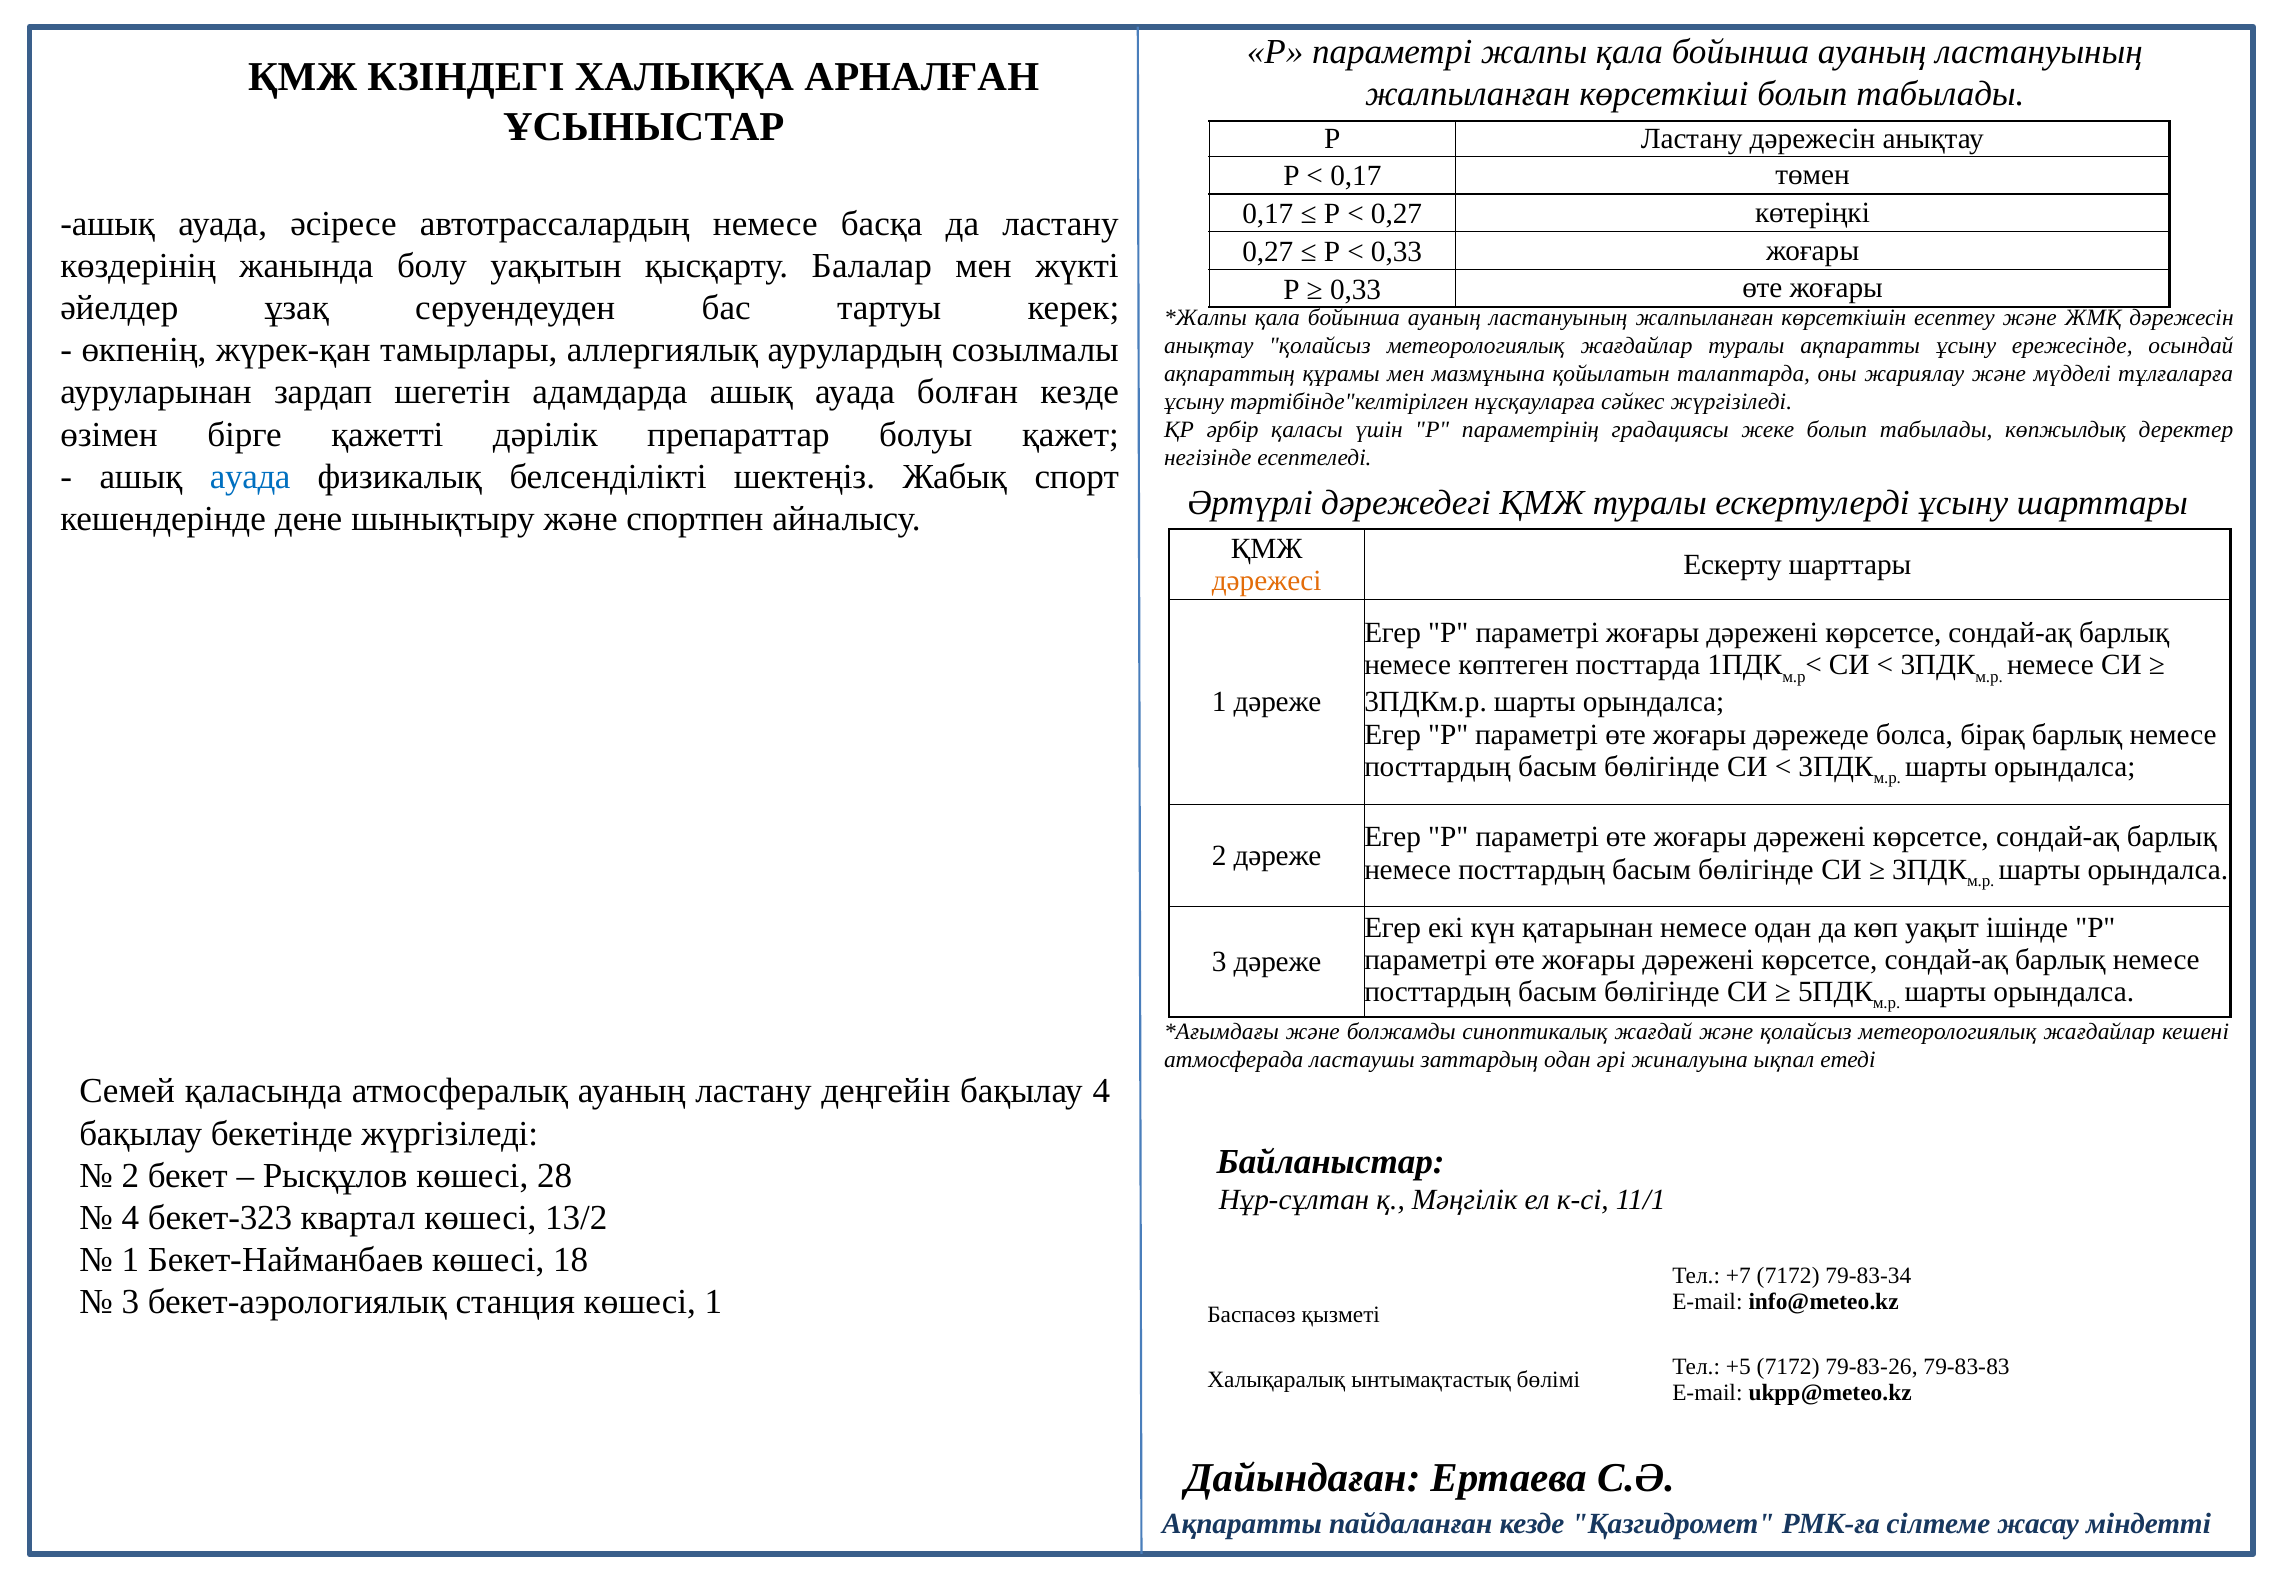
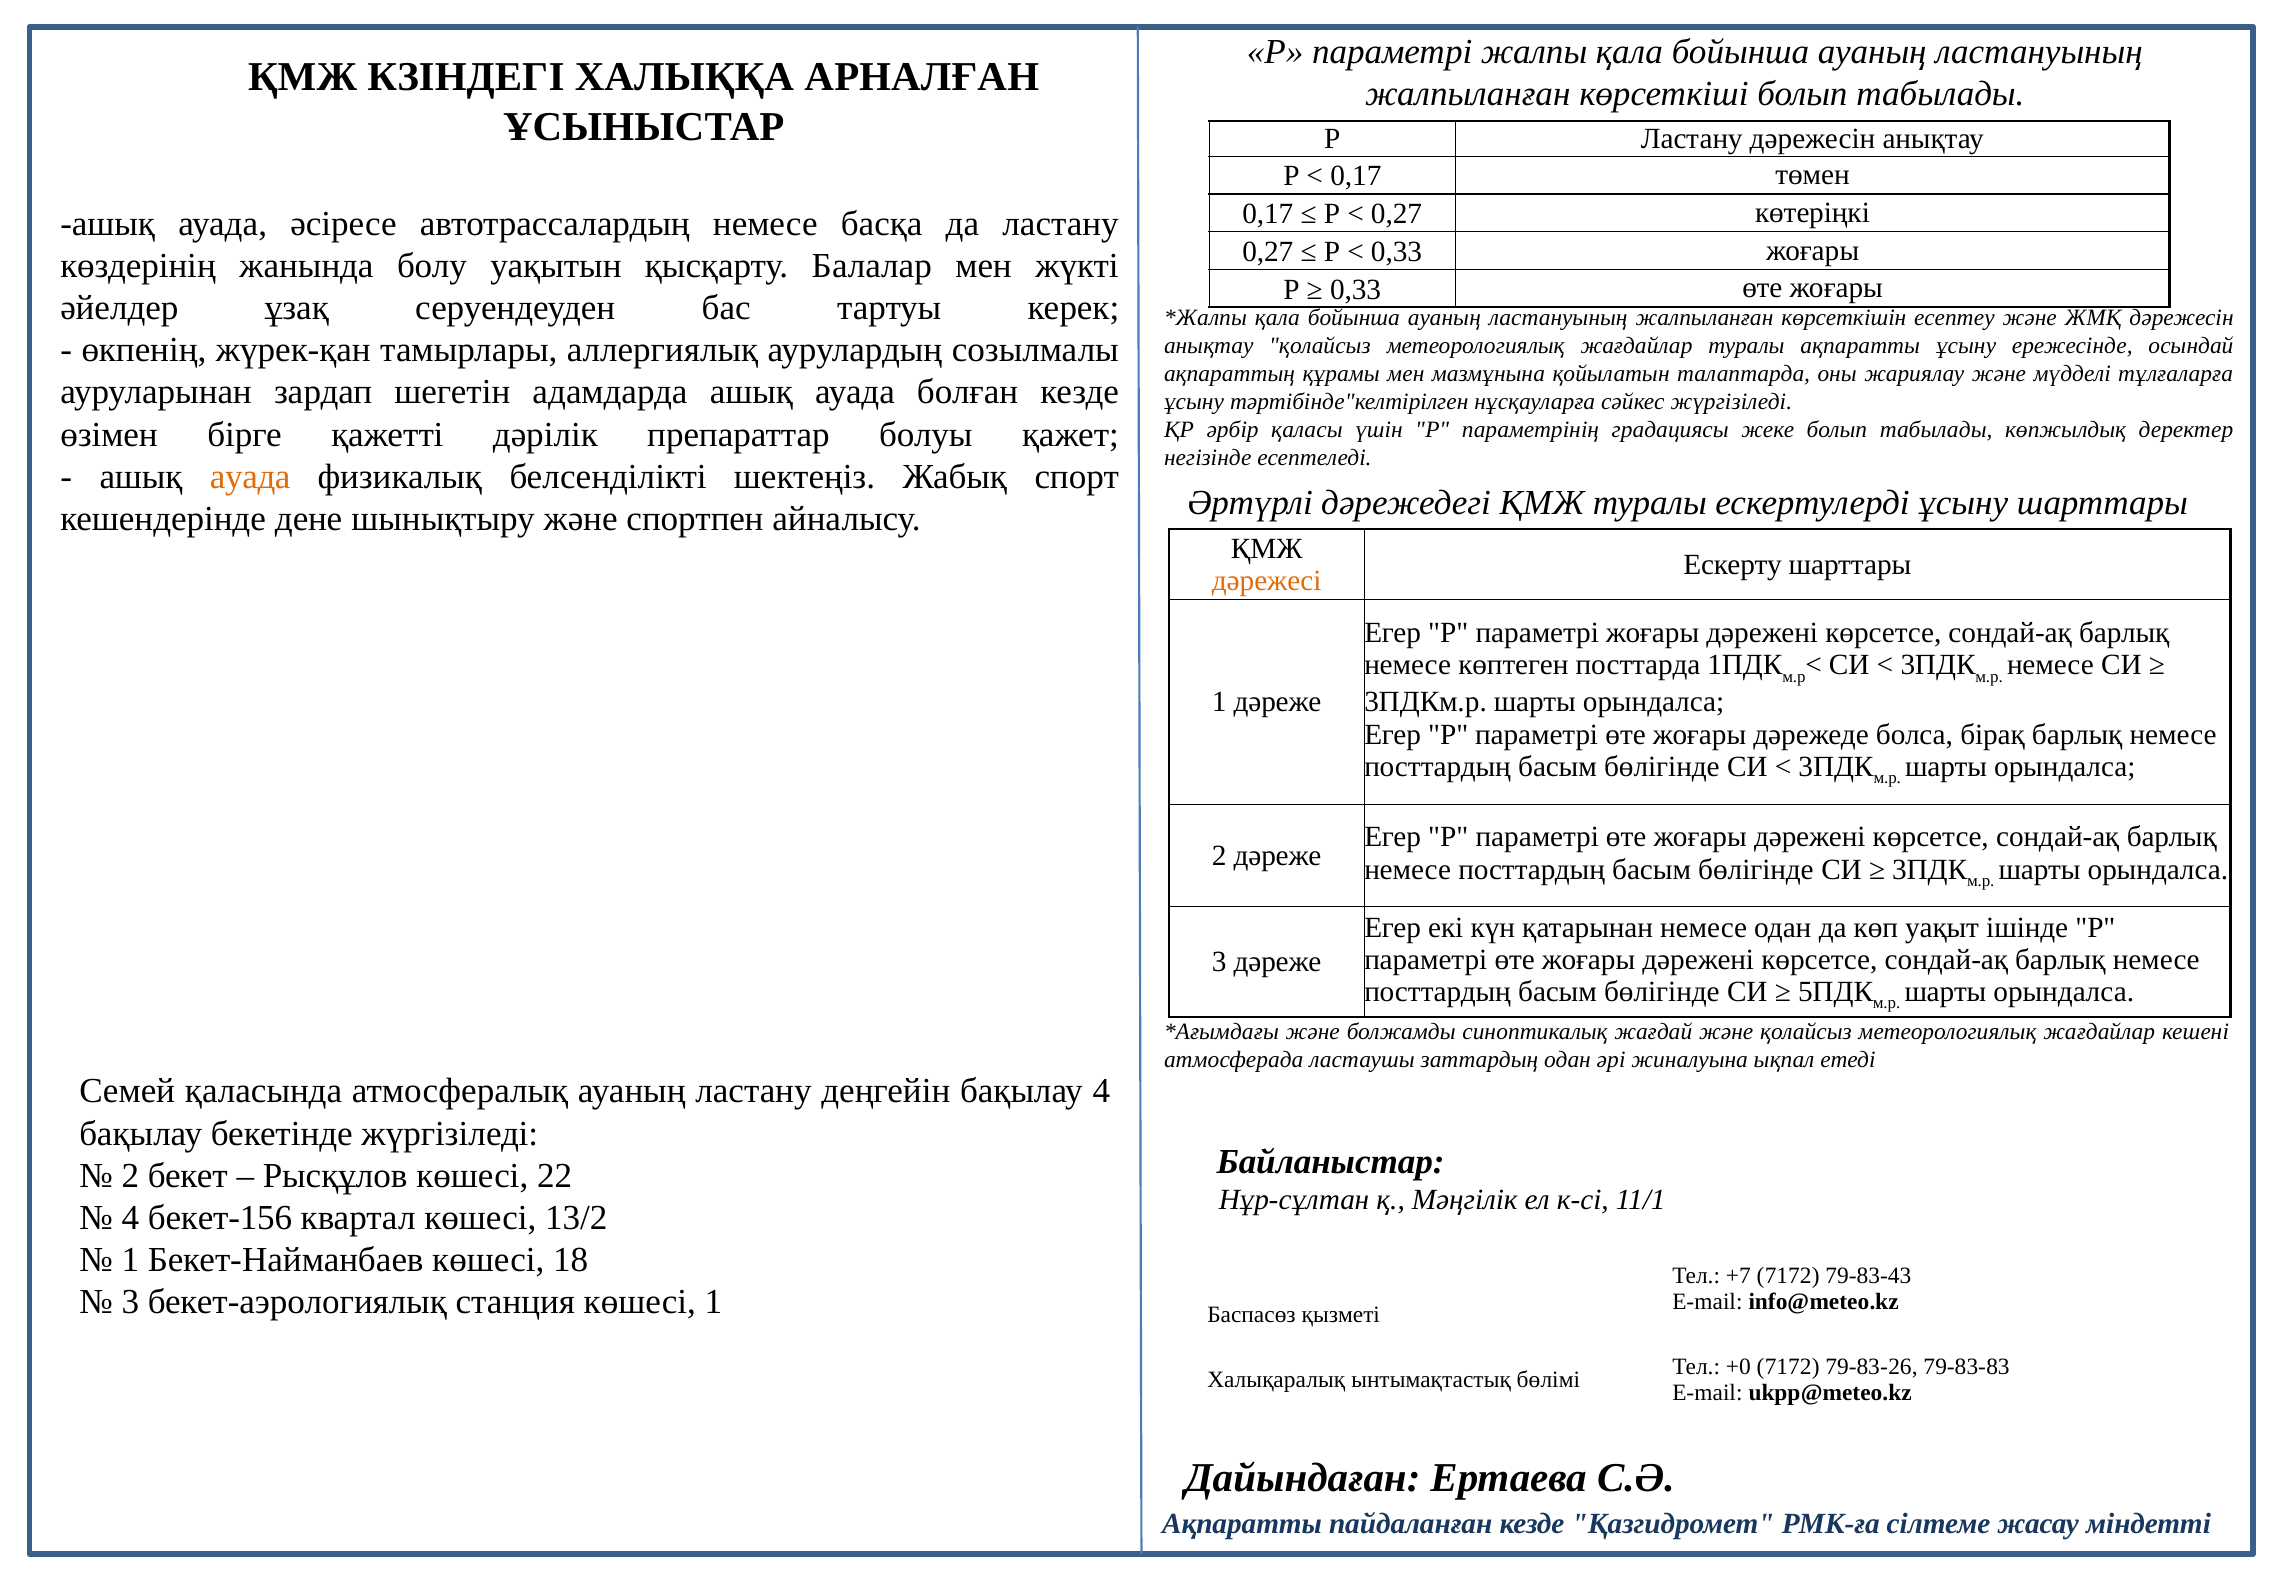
ауада at (250, 477) colour: blue -> orange
28: 28 -> 22
бекет-323: бекет-323 -> бекет-156
79-83-34: 79-83-34 -> 79-83-43
+5: +5 -> +0
